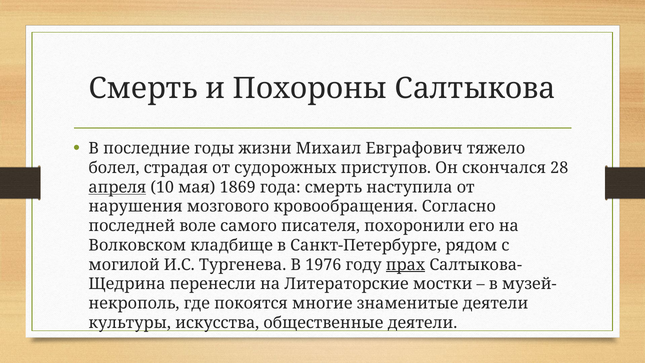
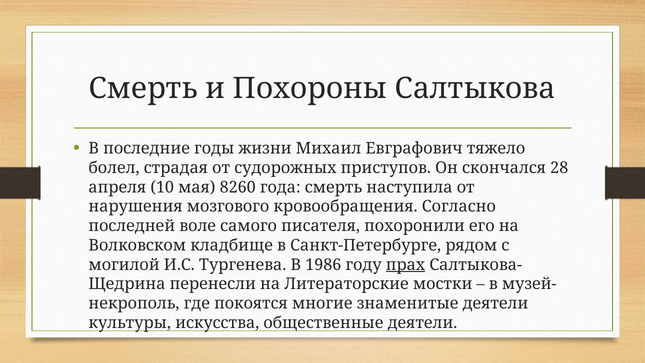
апреля underline: present -> none
1869: 1869 -> 8260
1976: 1976 -> 1986
